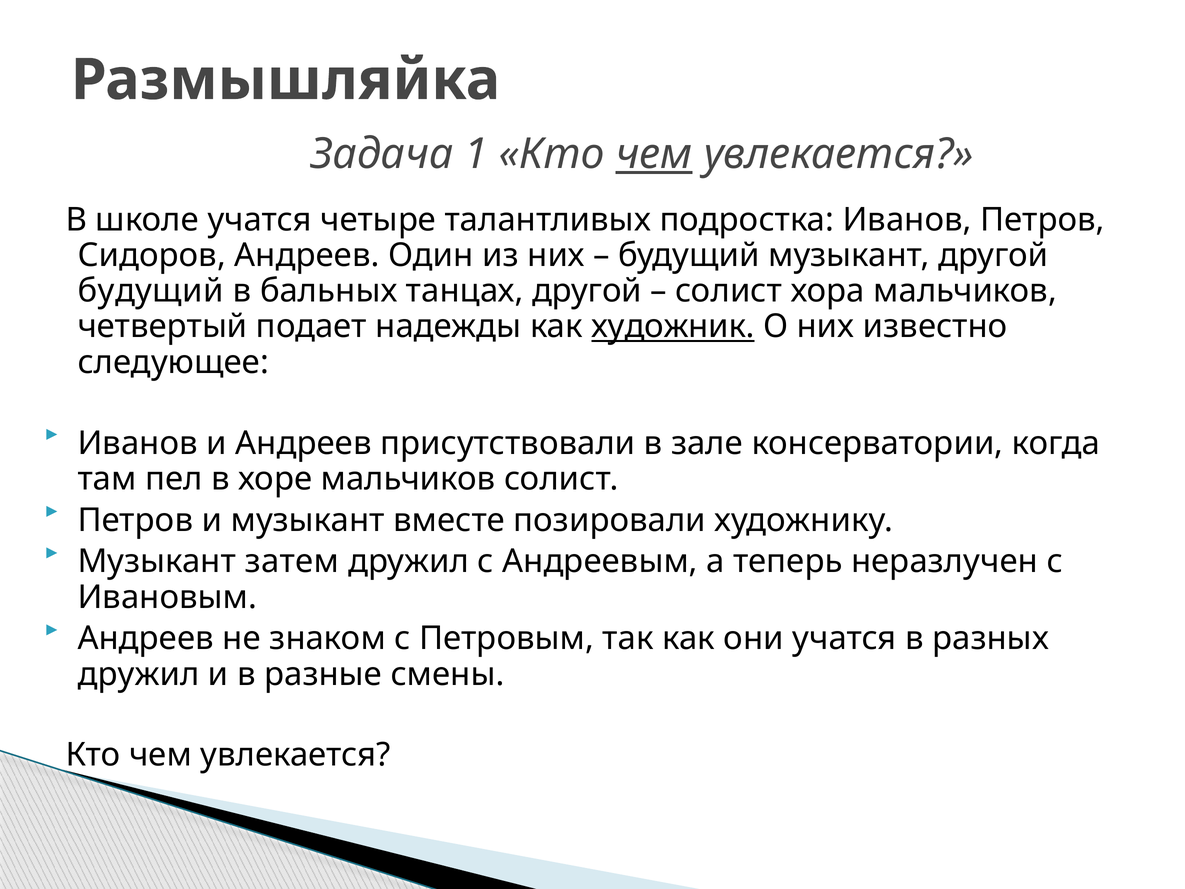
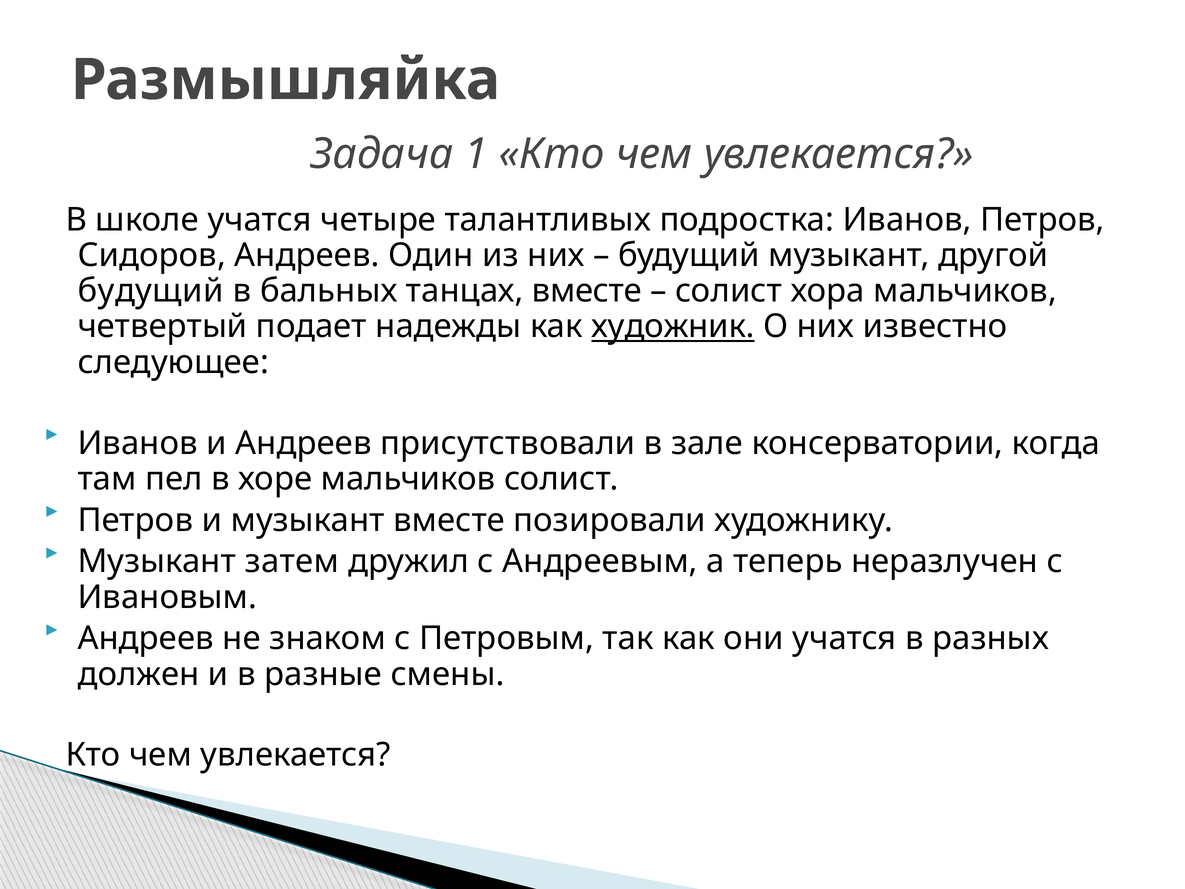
чем at (654, 154) underline: present -> none
танцах другой: другой -> вместе
дружил at (139, 674): дружил -> должен
